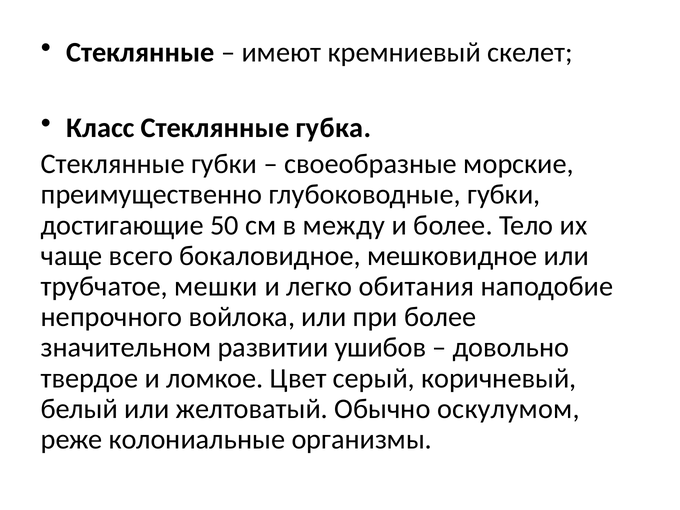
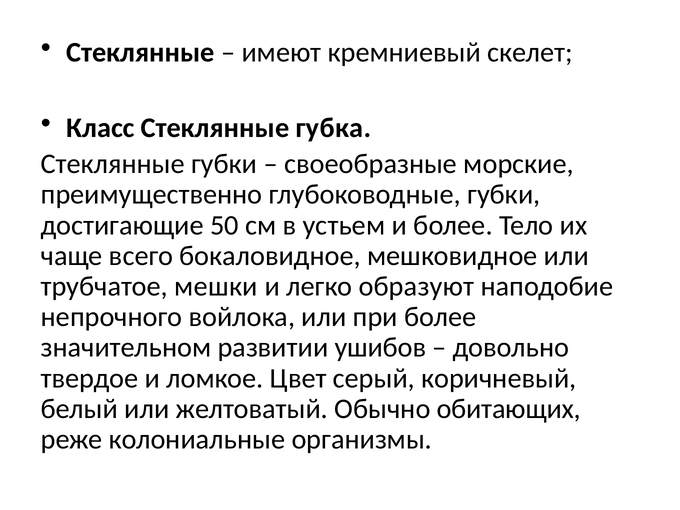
между: между -> устьем
обитания: обитания -> образуют
оскулумом: оскулумом -> обитающих
